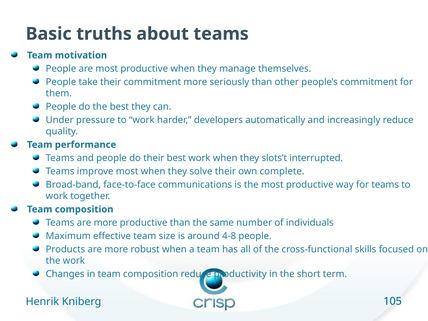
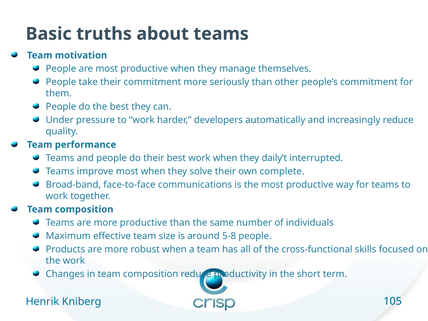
slots’t: slots’t -> daily’t
4-8: 4-8 -> 5-8
